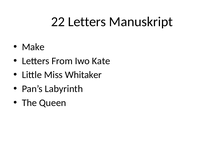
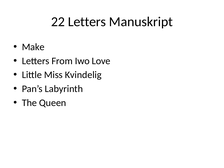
Kate: Kate -> Love
Whitaker: Whitaker -> Kvindelig
